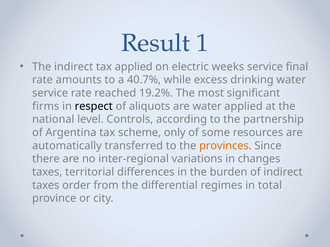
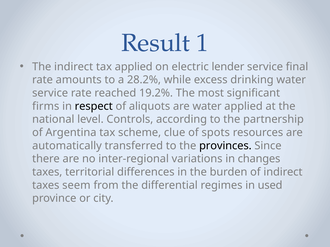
weeks: weeks -> lender
40.7%: 40.7% -> 28.2%
only: only -> clue
some: some -> spots
provinces colour: orange -> black
order: order -> seem
total: total -> used
